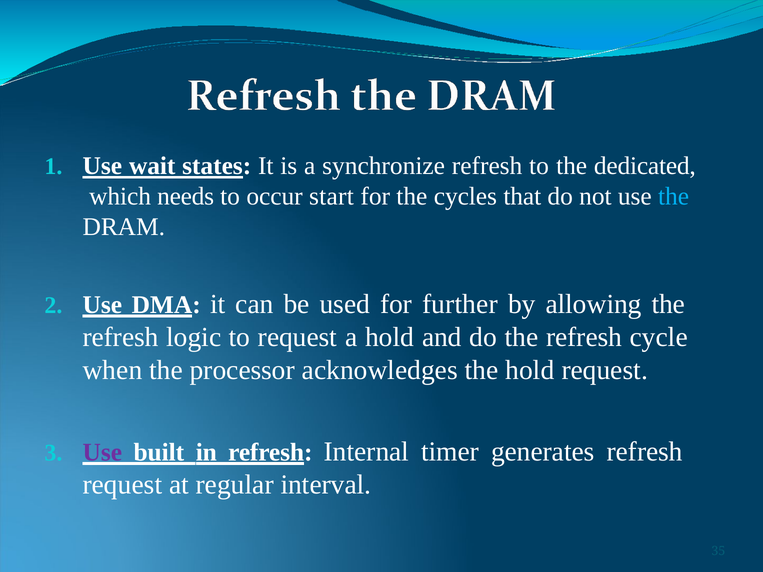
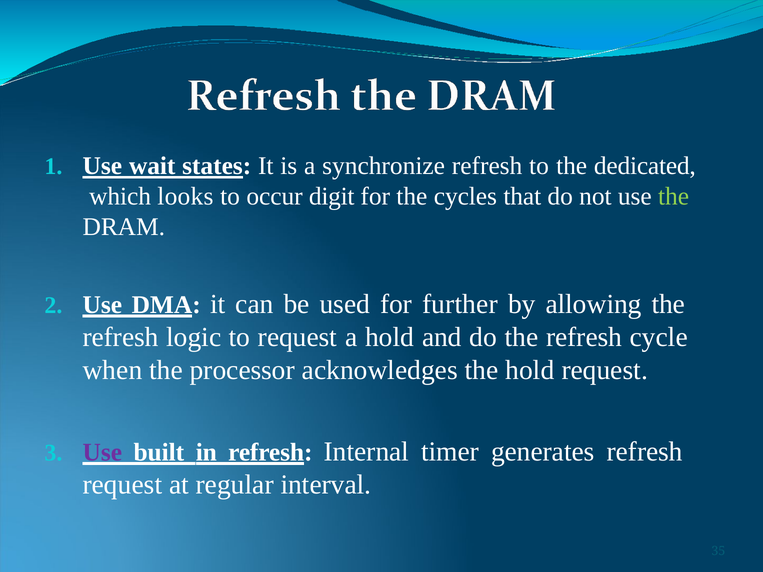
needs: needs -> looks
start: start -> digit
the at (674, 197) colour: light blue -> light green
